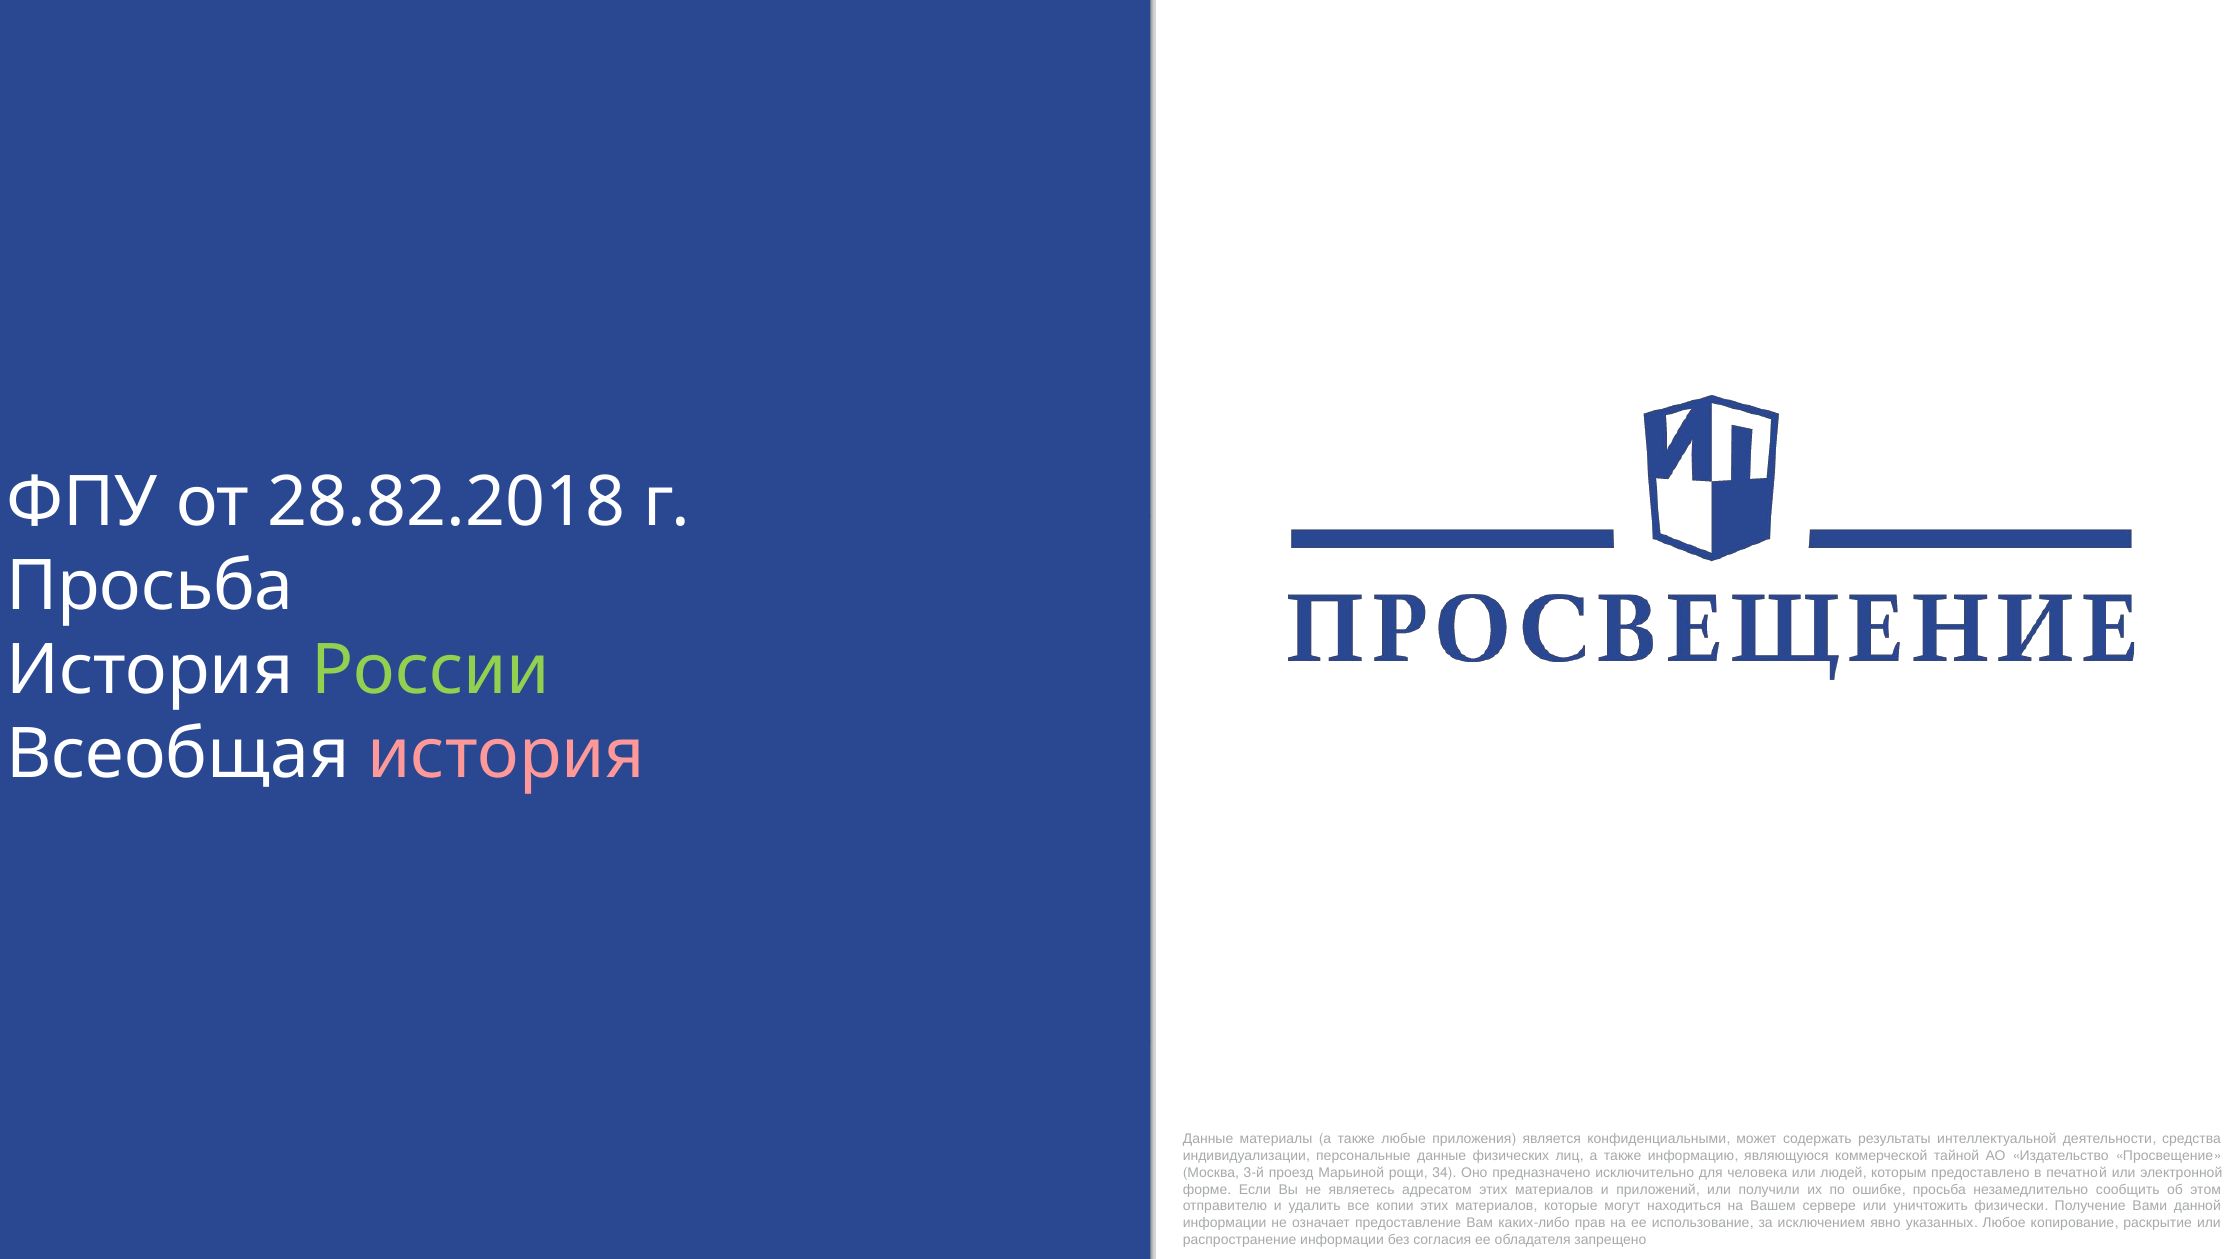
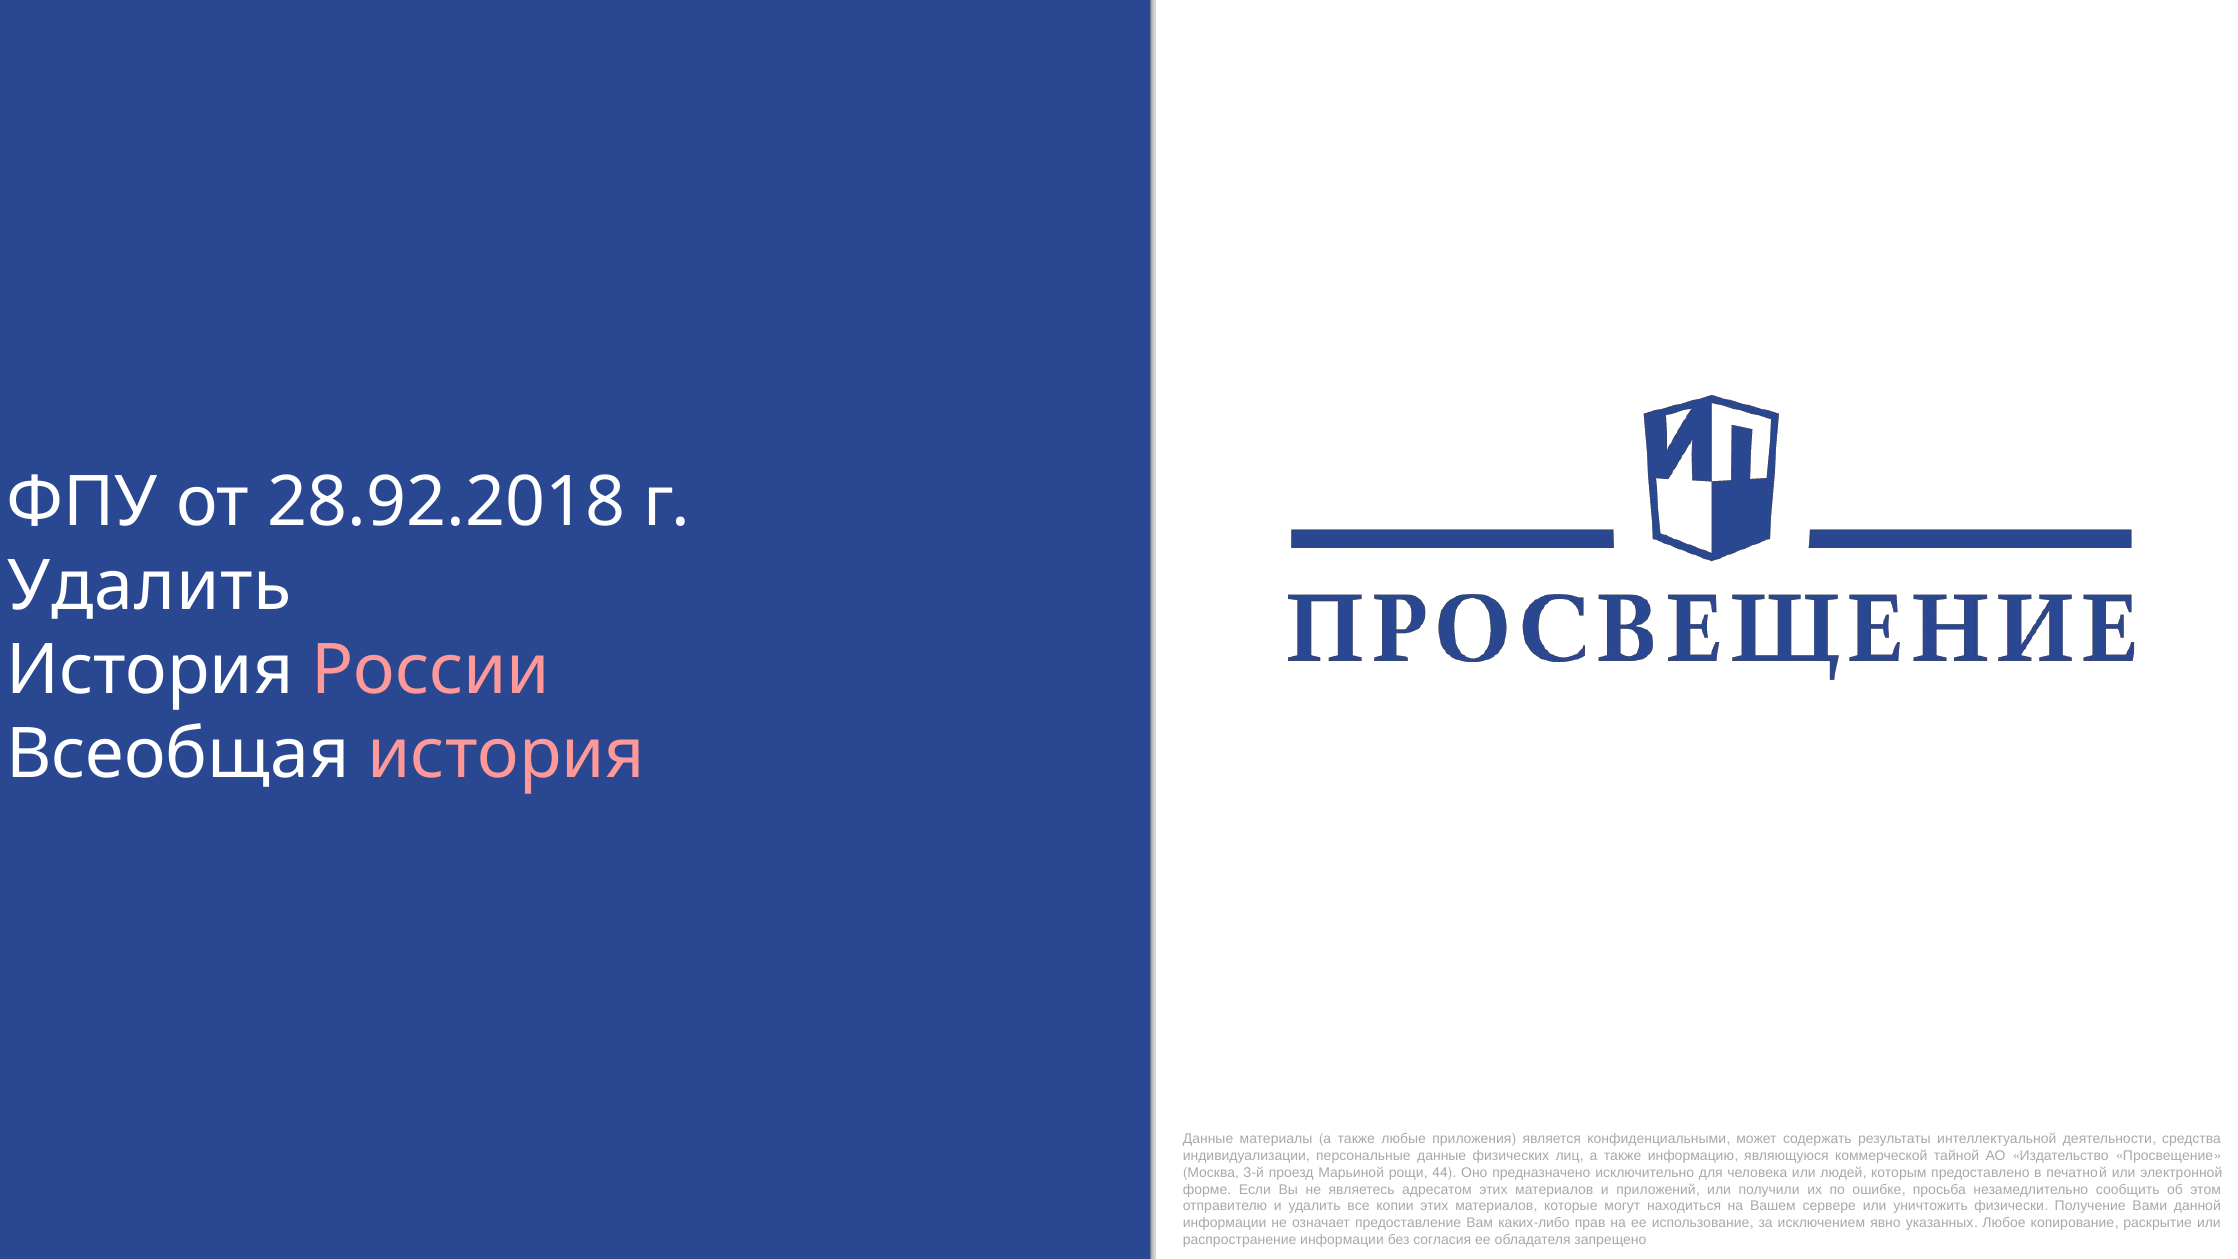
28.82.2018: 28.82.2018 -> 28.92.2018
Просьба at (150, 586): Просьба -> Удалить
России colour: light green -> pink
34: 34 -> 44
